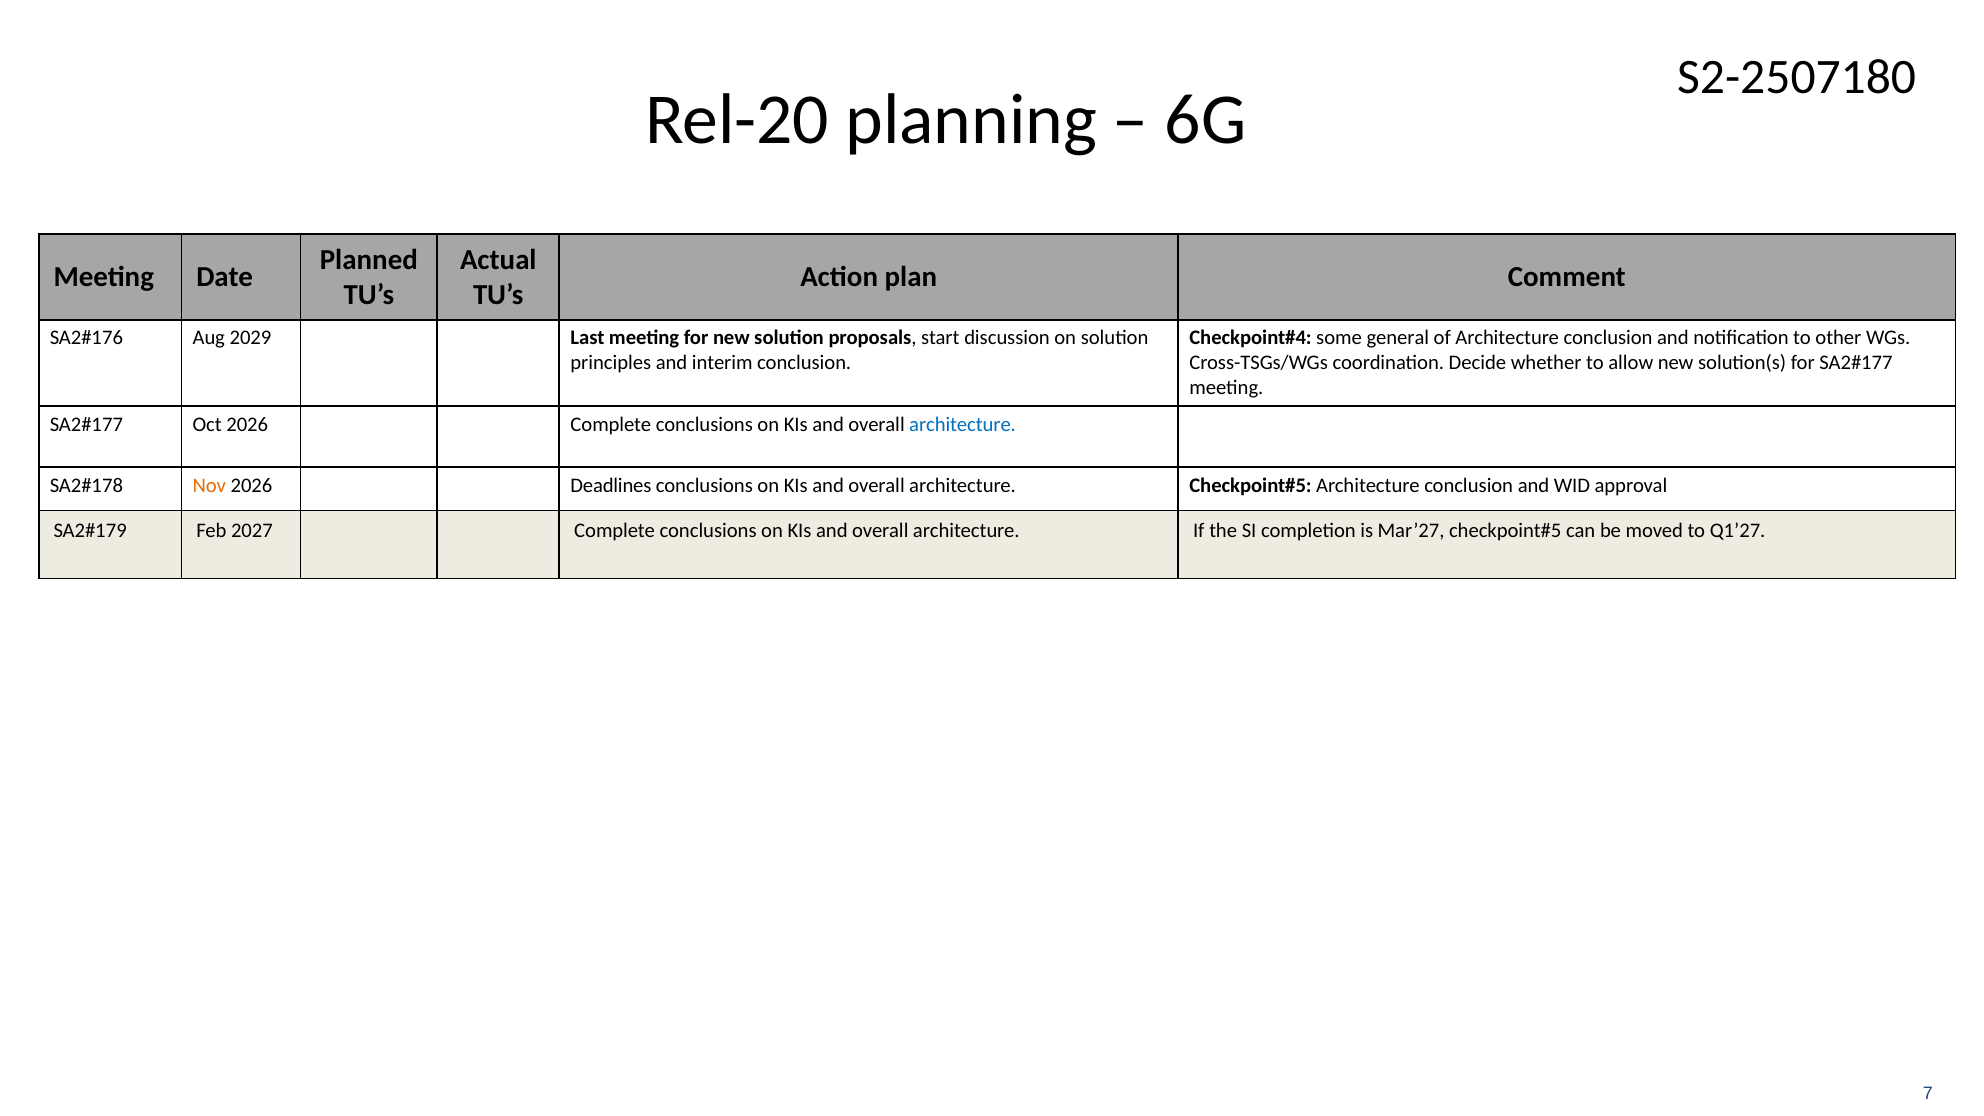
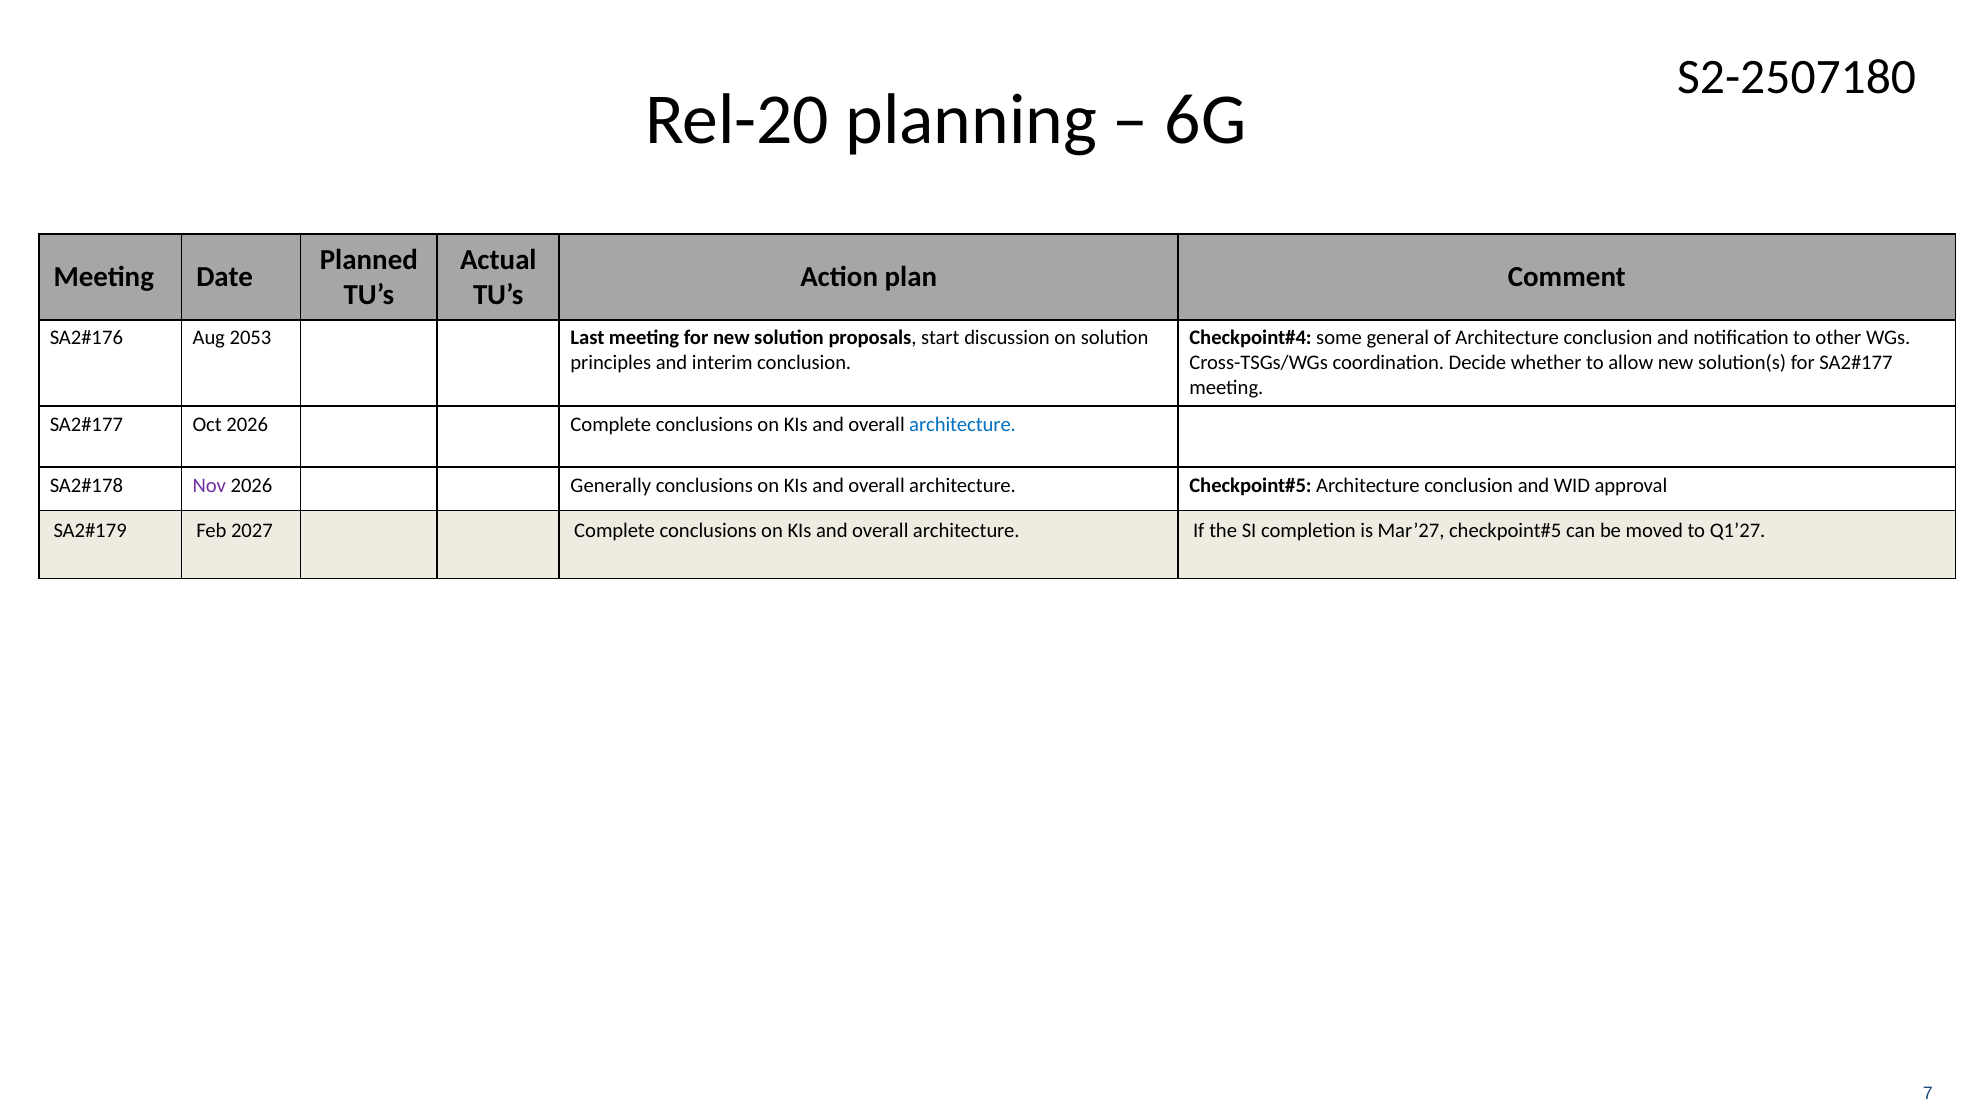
2029: 2029 -> 2053
Nov colour: orange -> purple
Deadlines: Deadlines -> Generally
